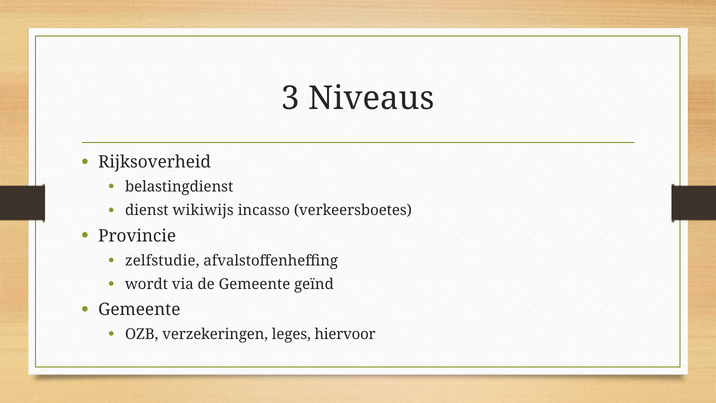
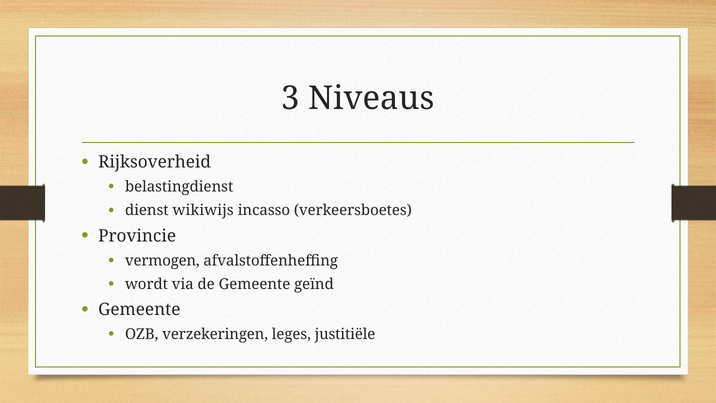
zelfstudie: zelfstudie -> vermogen
hiervoor: hiervoor -> justitiële
